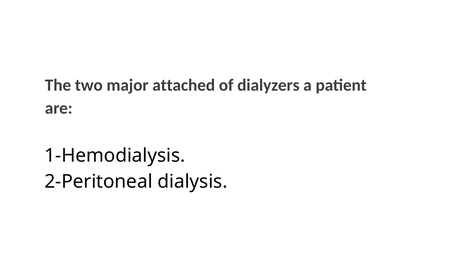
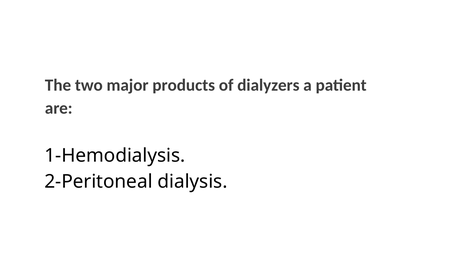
attached: attached -> products
